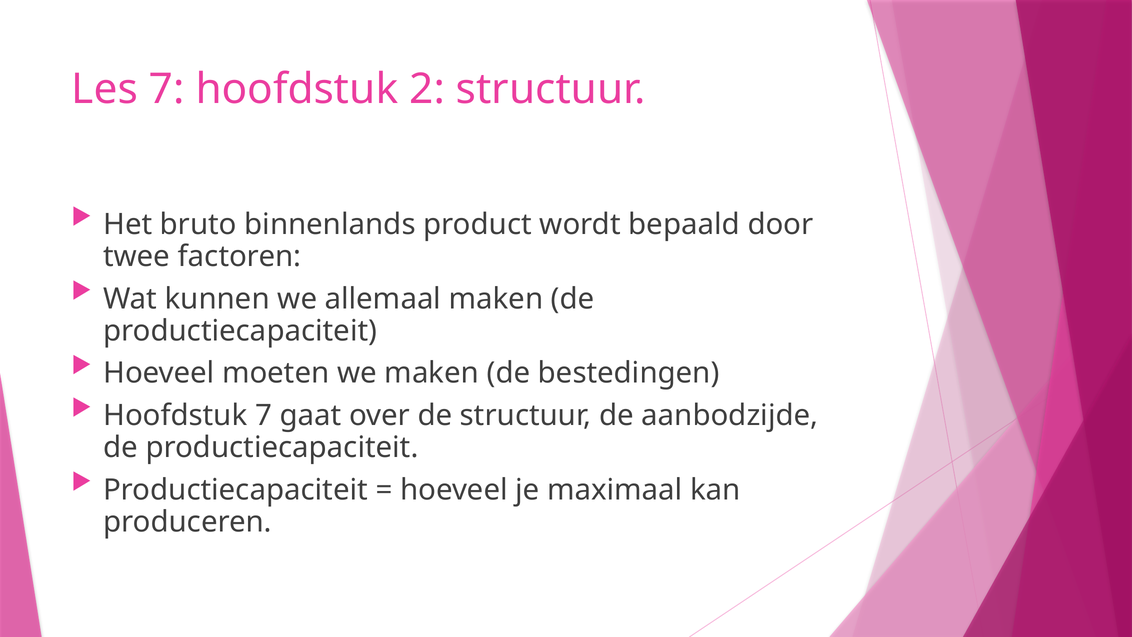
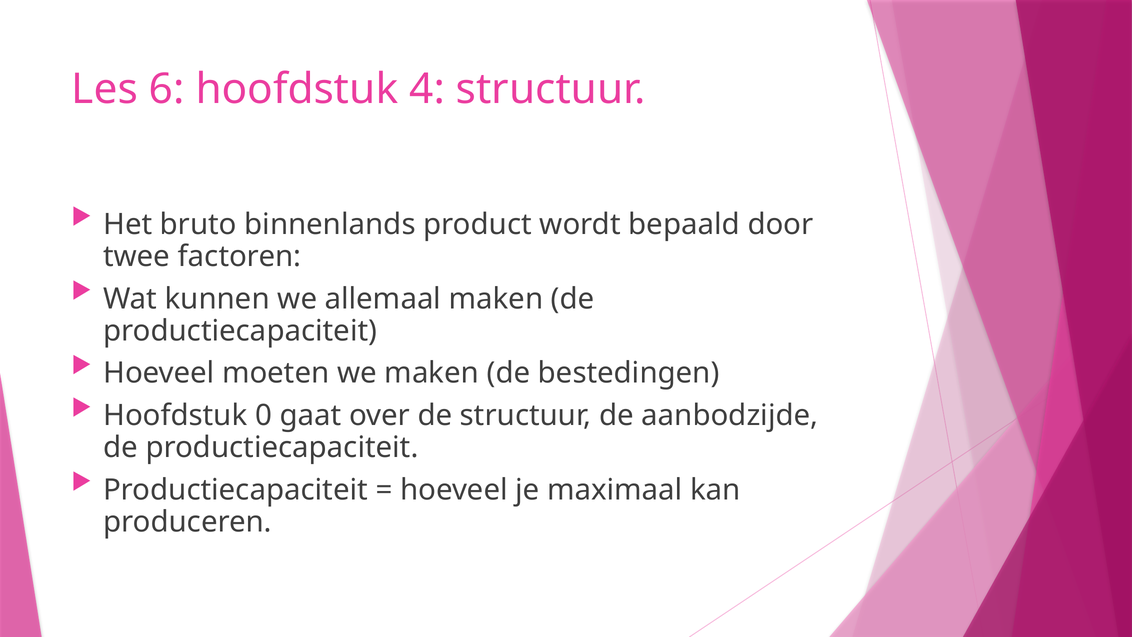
Les 7: 7 -> 6
2: 2 -> 4
Hoofdstuk 7: 7 -> 0
